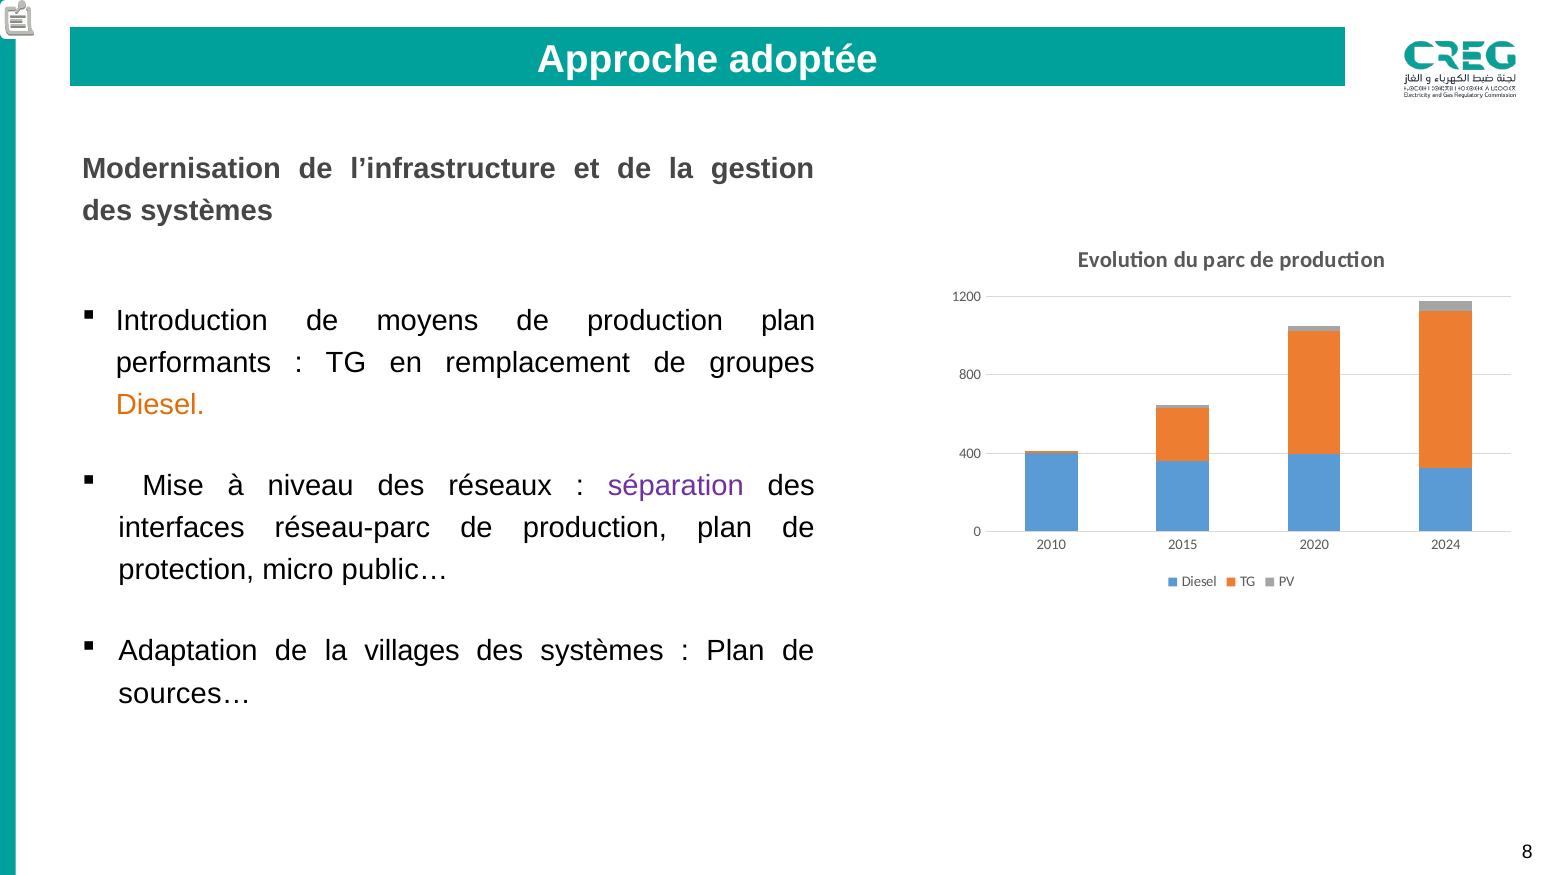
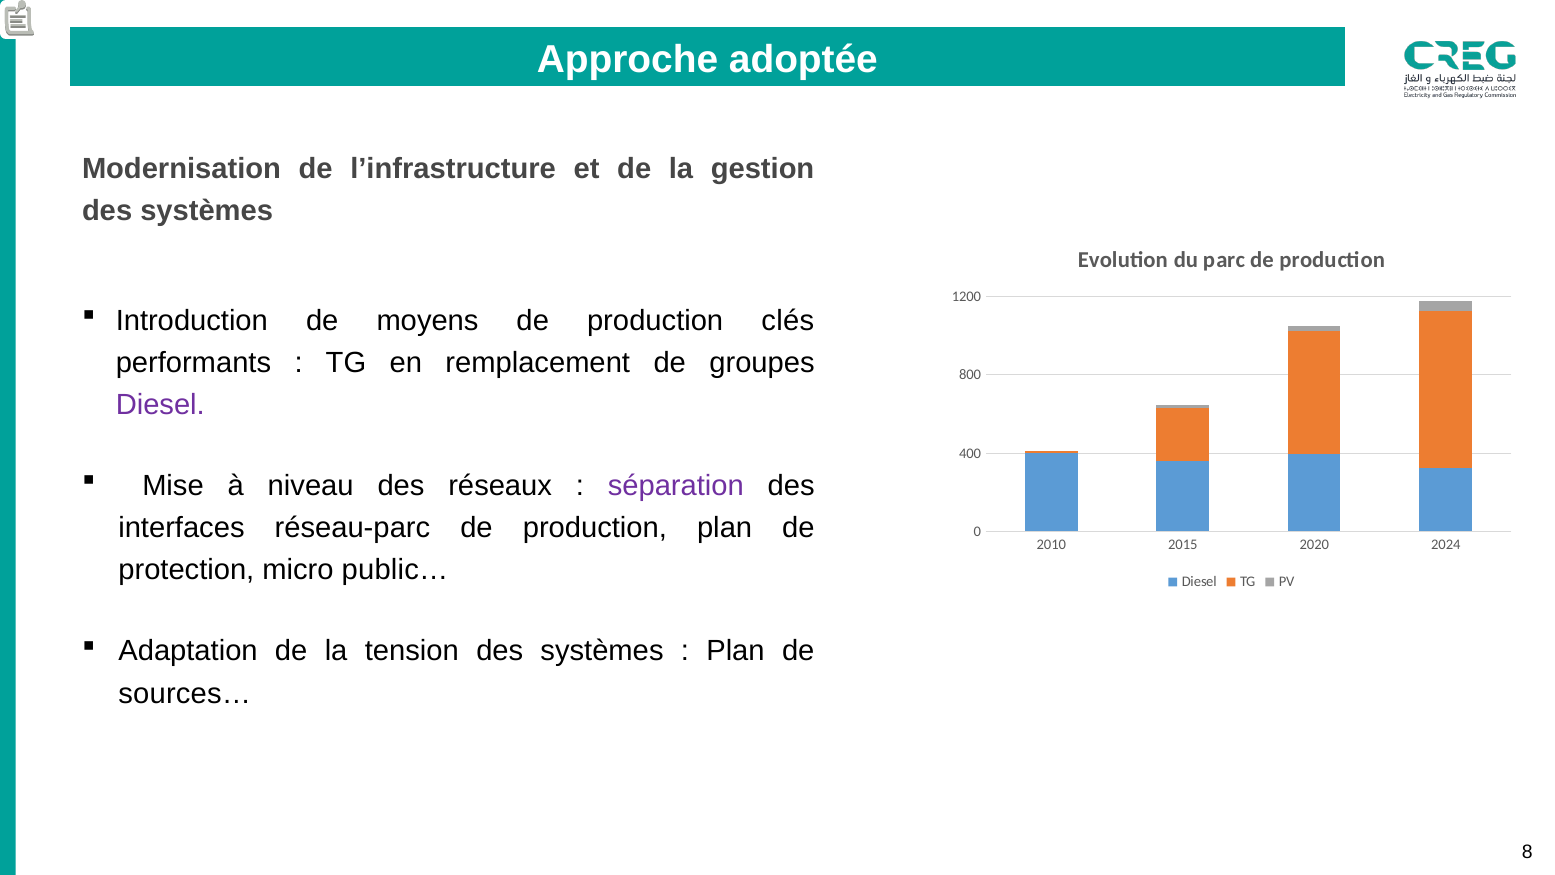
moyens de production plan: plan -> clés
Diesel at (160, 405) colour: orange -> purple
villages: villages -> tension
